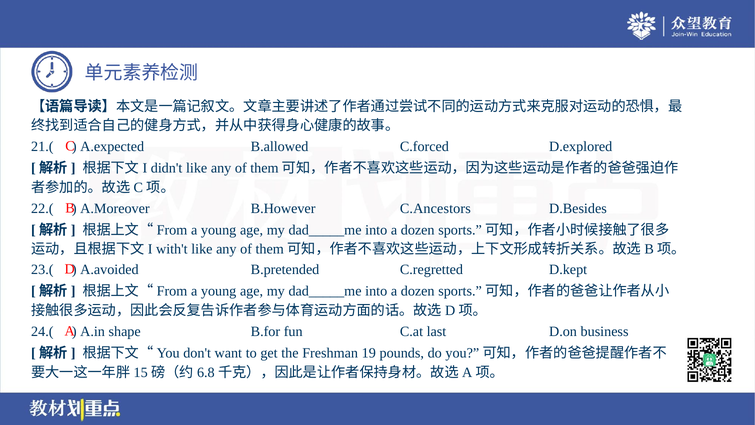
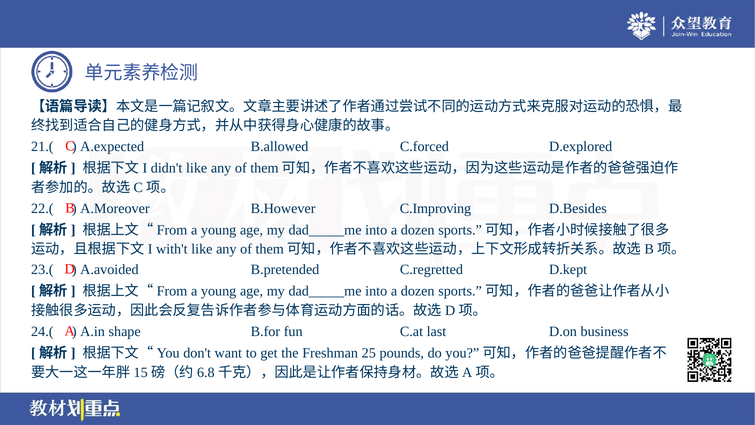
C.Ancestors: C.Ancestors -> C.Improving
19: 19 -> 25
